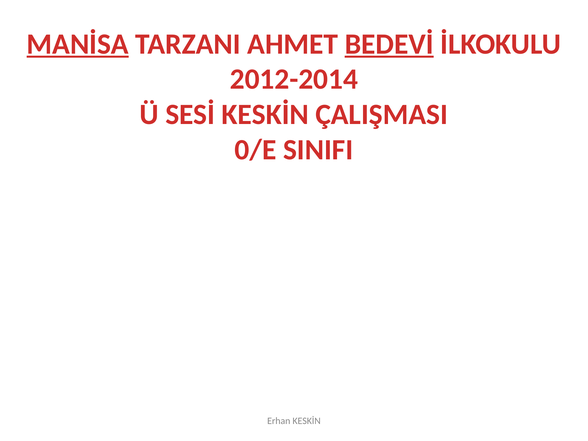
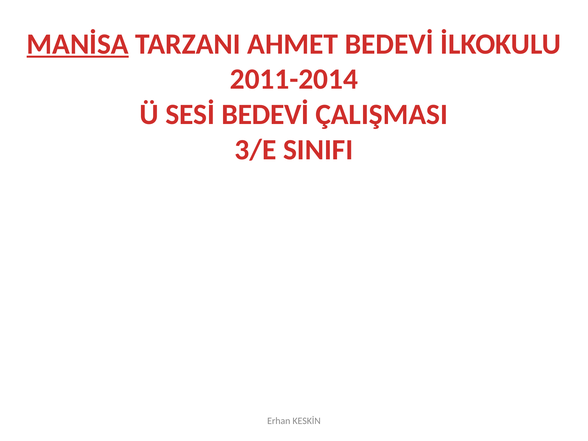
BEDEVİ at (389, 44) underline: present -> none
2012-2014: 2012-2014 -> 2011-2014
SESİ KESKİN: KESKİN -> BEDEVİ
0/E: 0/E -> 3/E
